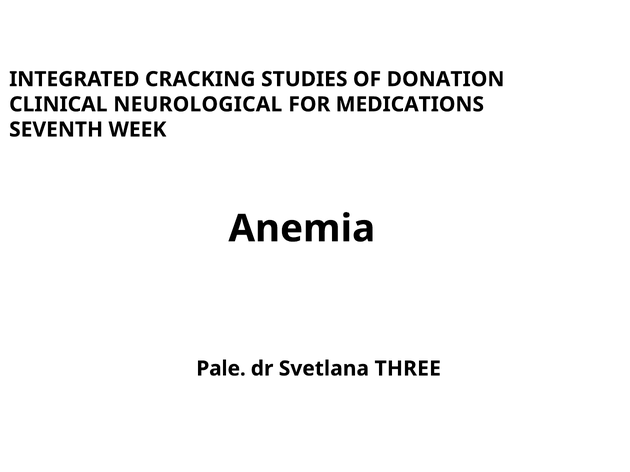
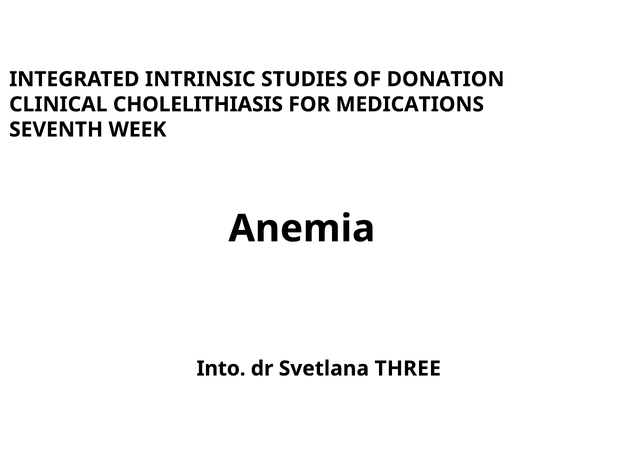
CRACKING: CRACKING -> INTRINSIC
NEUROLOGICAL: NEUROLOGICAL -> CHOLELITHIASIS
Pale: Pale -> Into
